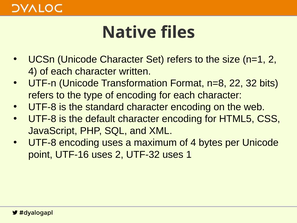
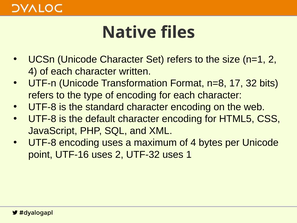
22: 22 -> 17
